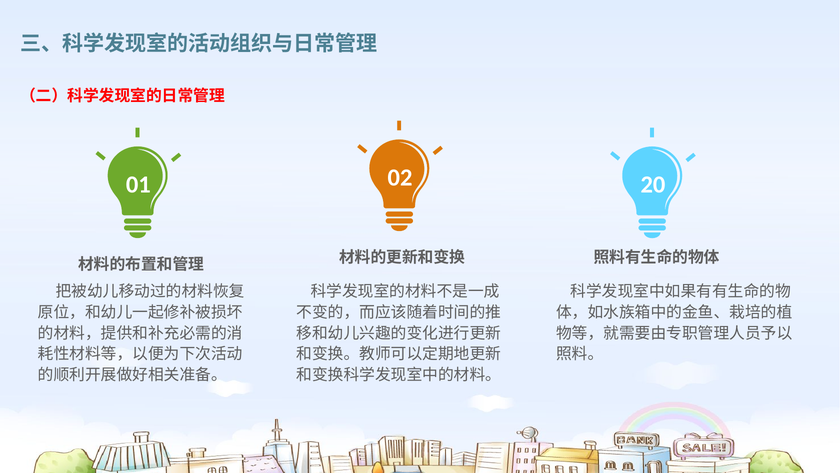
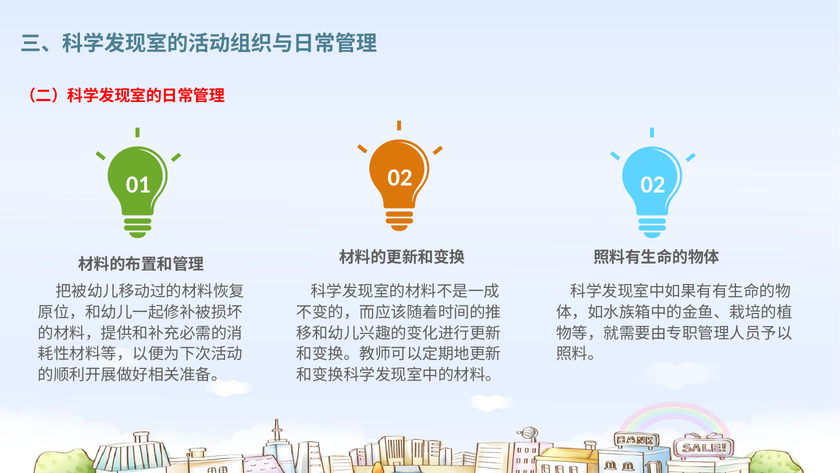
02 20: 20 -> 02
